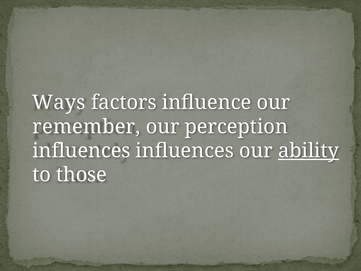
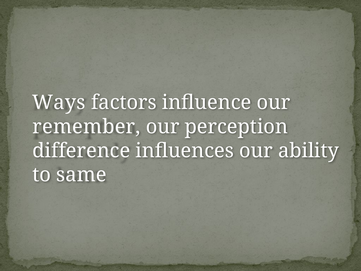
influences at (81, 151): influences -> difference
ability underline: present -> none
those: those -> same
